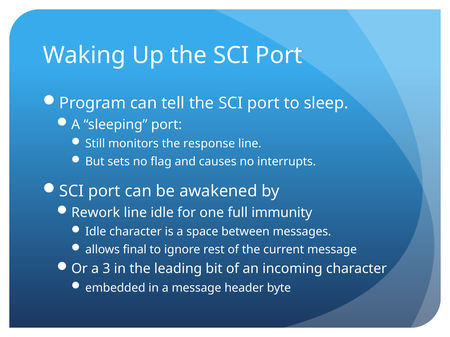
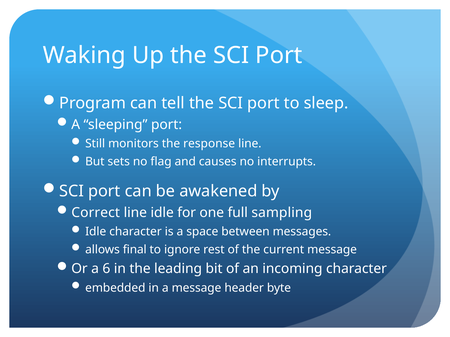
Rework: Rework -> Correct
immunity: immunity -> sampling
3: 3 -> 6
